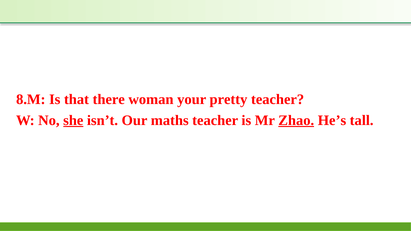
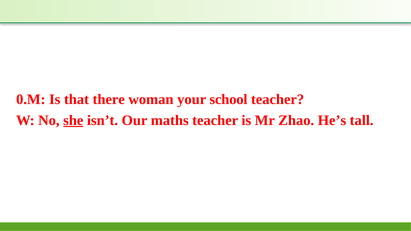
8.M: 8.M -> 0.M
pretty: pretty -> school
Zhao underline: present -> none
